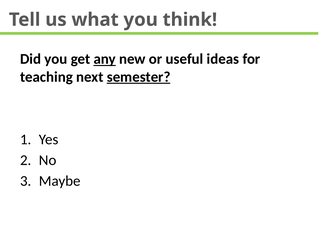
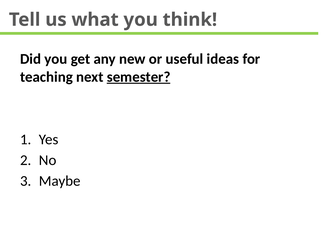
any underline: present -> none
